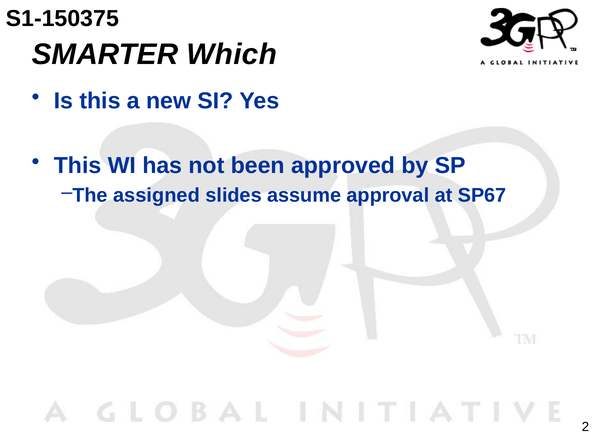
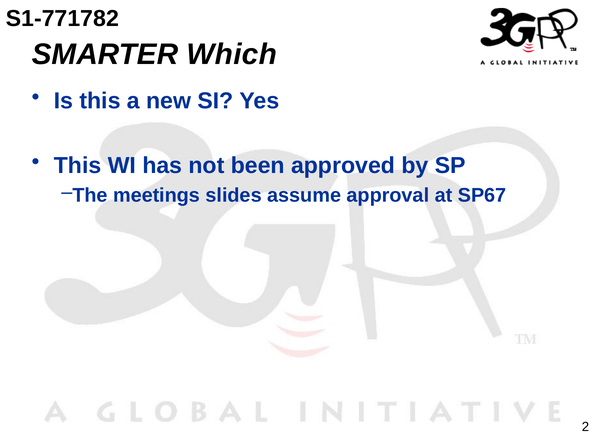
S1-150375: S1-150375 -> S1-771782
assigned: assigned -> meetings
